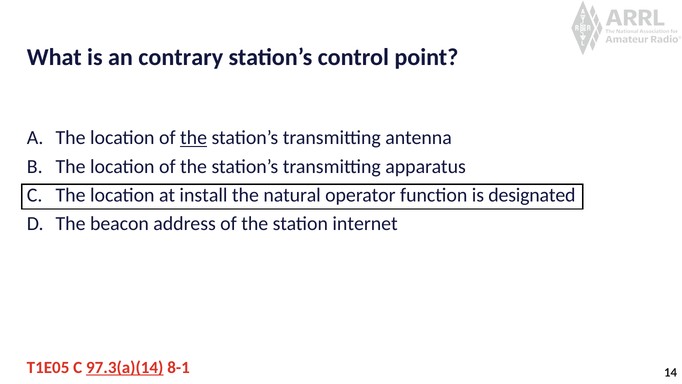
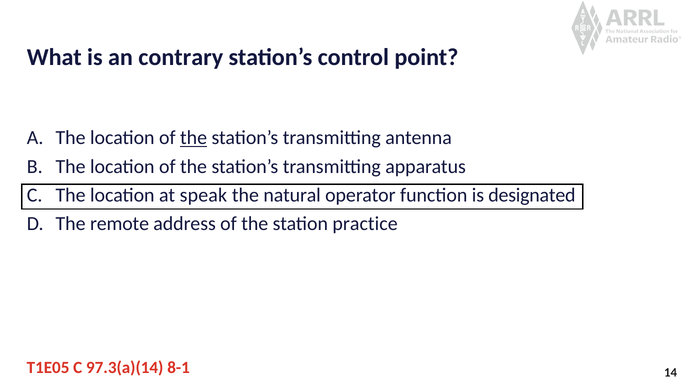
install: install -> speak
beacon: beacon -> remote
internet: internet -> practice
97.3(a)(14 underline: present -> none
